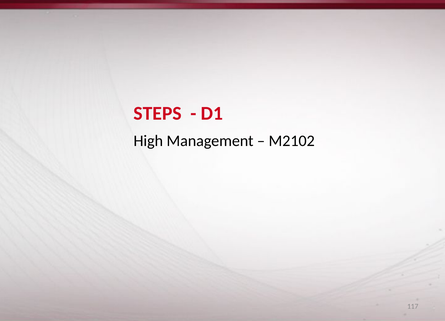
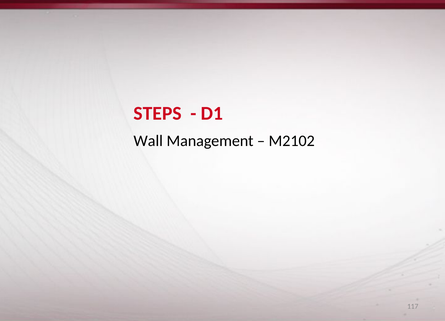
High: High -> Wall
